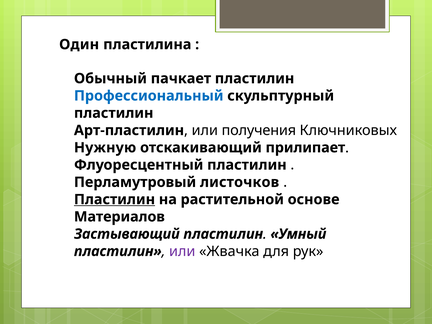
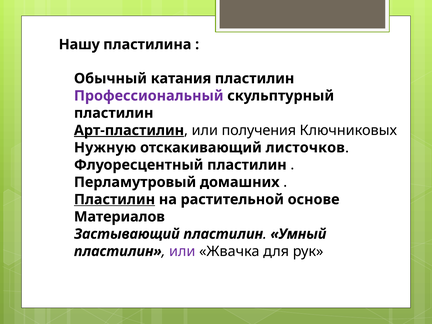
Один: Один -> Нашу
пачкает: пачкает -> катания
Профессиональный colour: blue -> purple
Арт-пластилин underline: none -> present
прилипает: прилипает -> листочков
листочков: листочков -> домашних
